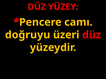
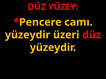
doğruyu at (28, 35): doğruyu -> yüzeydir
